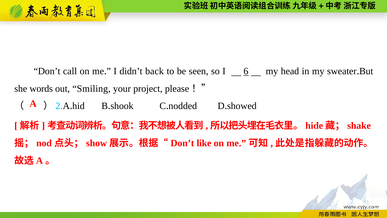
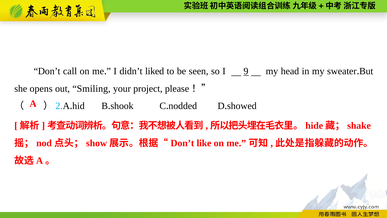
back: back -> liked
6: 6 -> 9
words: words -> opens
